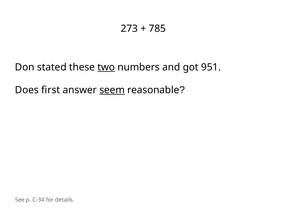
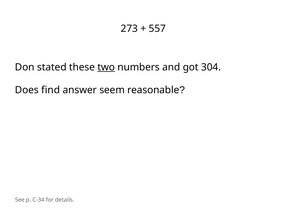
785: 785 -> 557
951: 951 -> 304
first: first -> find
seem underline: present -> none
